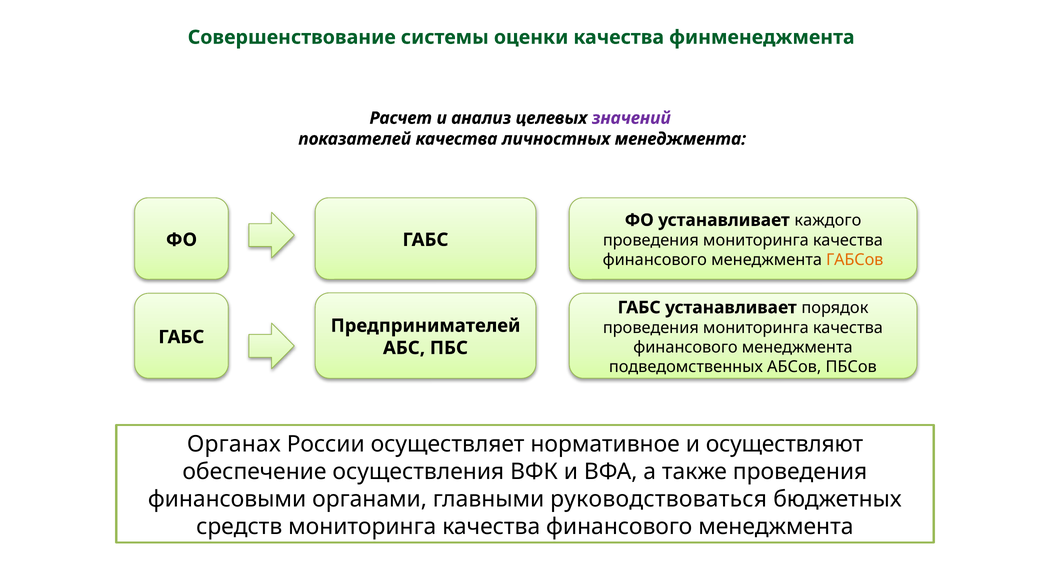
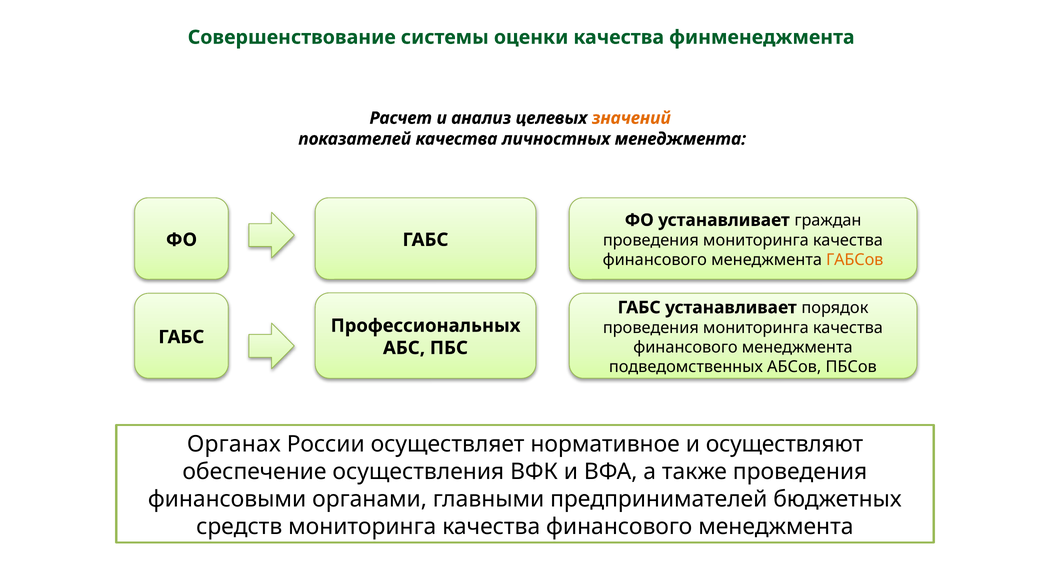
значений colour: purple -> orange
каждого: каждого -> граждан
Предпринимателей: Предпринимателей -> Профессиональных
руководствоваться: руководствоваться -> предпринимателей
